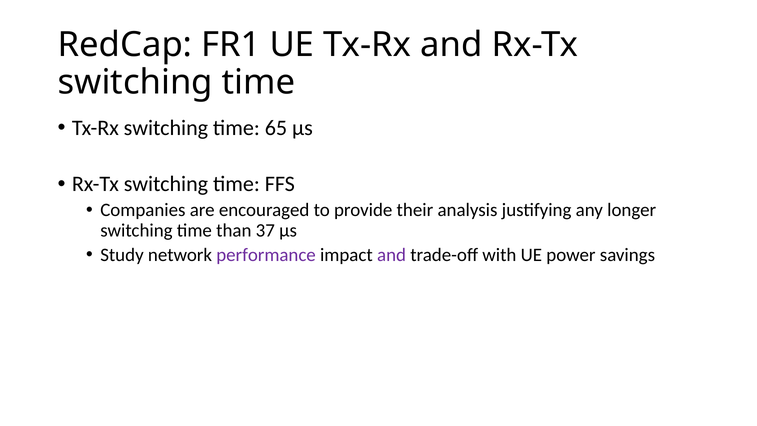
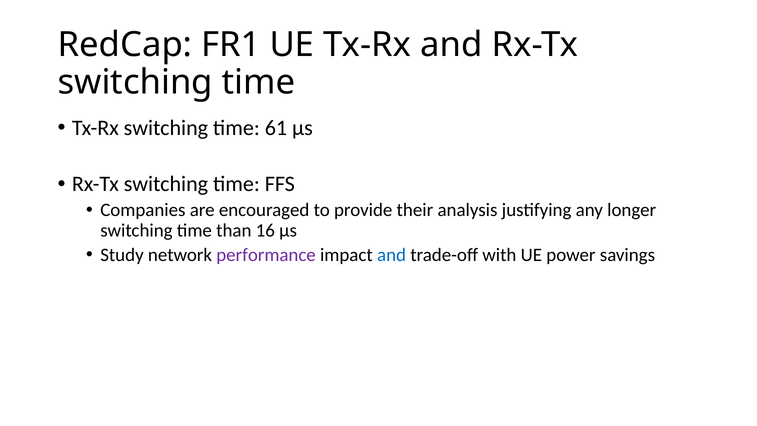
65: 65 -> 61
37: 37 -> 16
and at (392, 255) colour: purple -> blue
